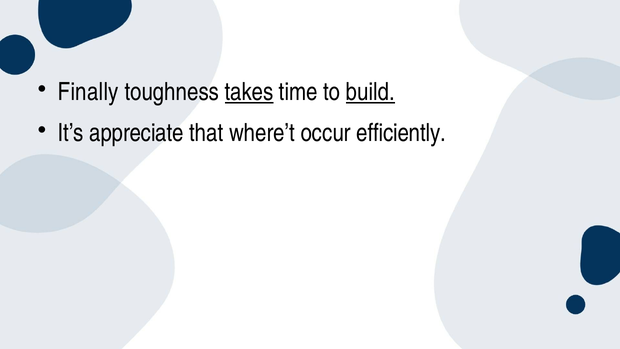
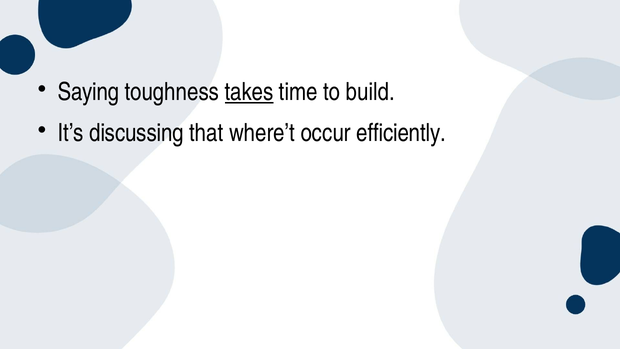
Finally: Finally -> Saying
build underline: present -> none
appreciate: appreciate -> discussing
